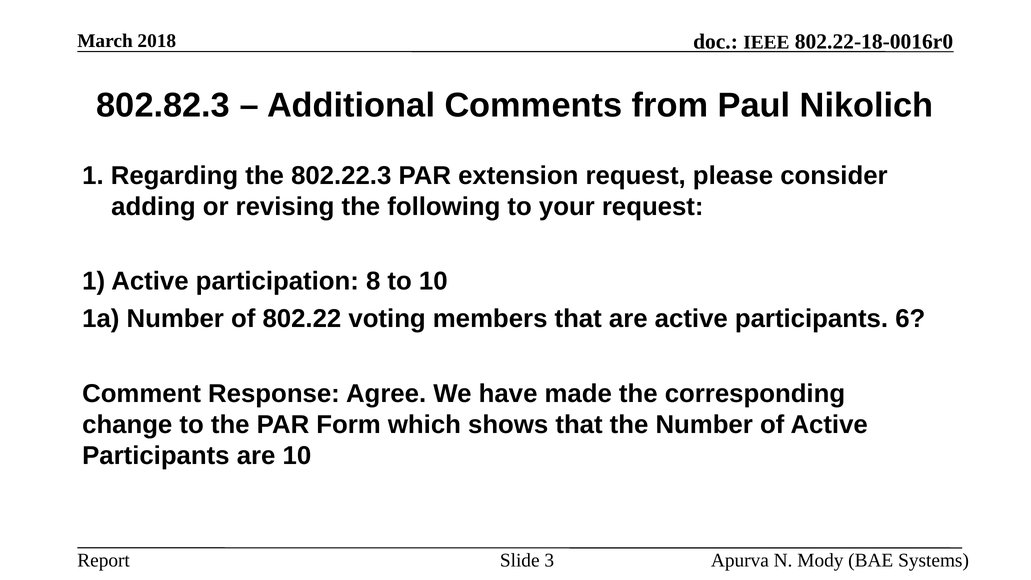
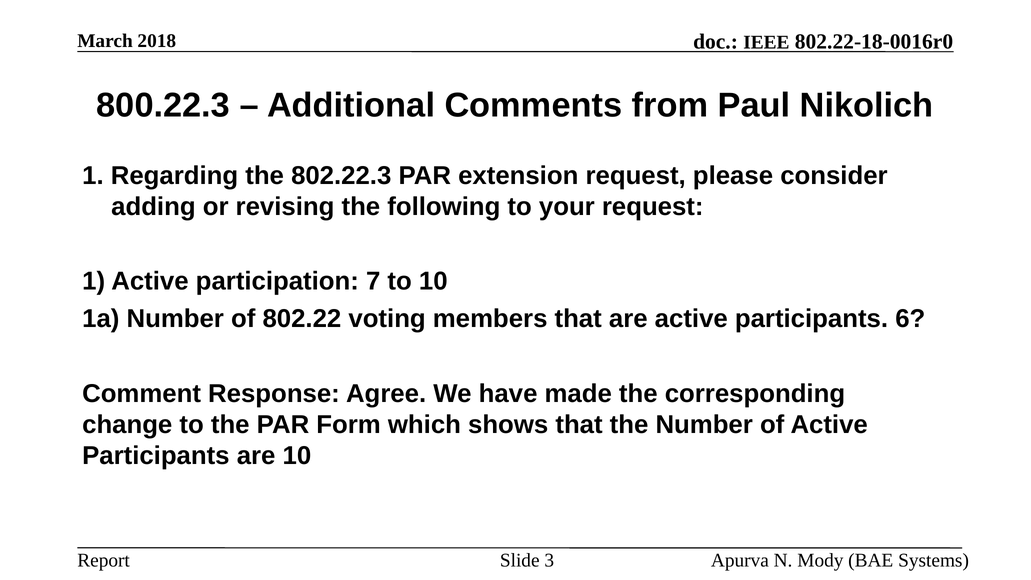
802.82.3: 802.82.3 -> 800.22.3
8: 8 -> 7
